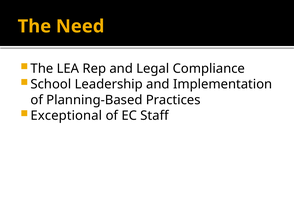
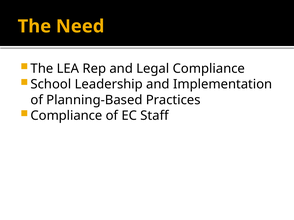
Exceptional at (66, 116): Exceptional -> Compliance
